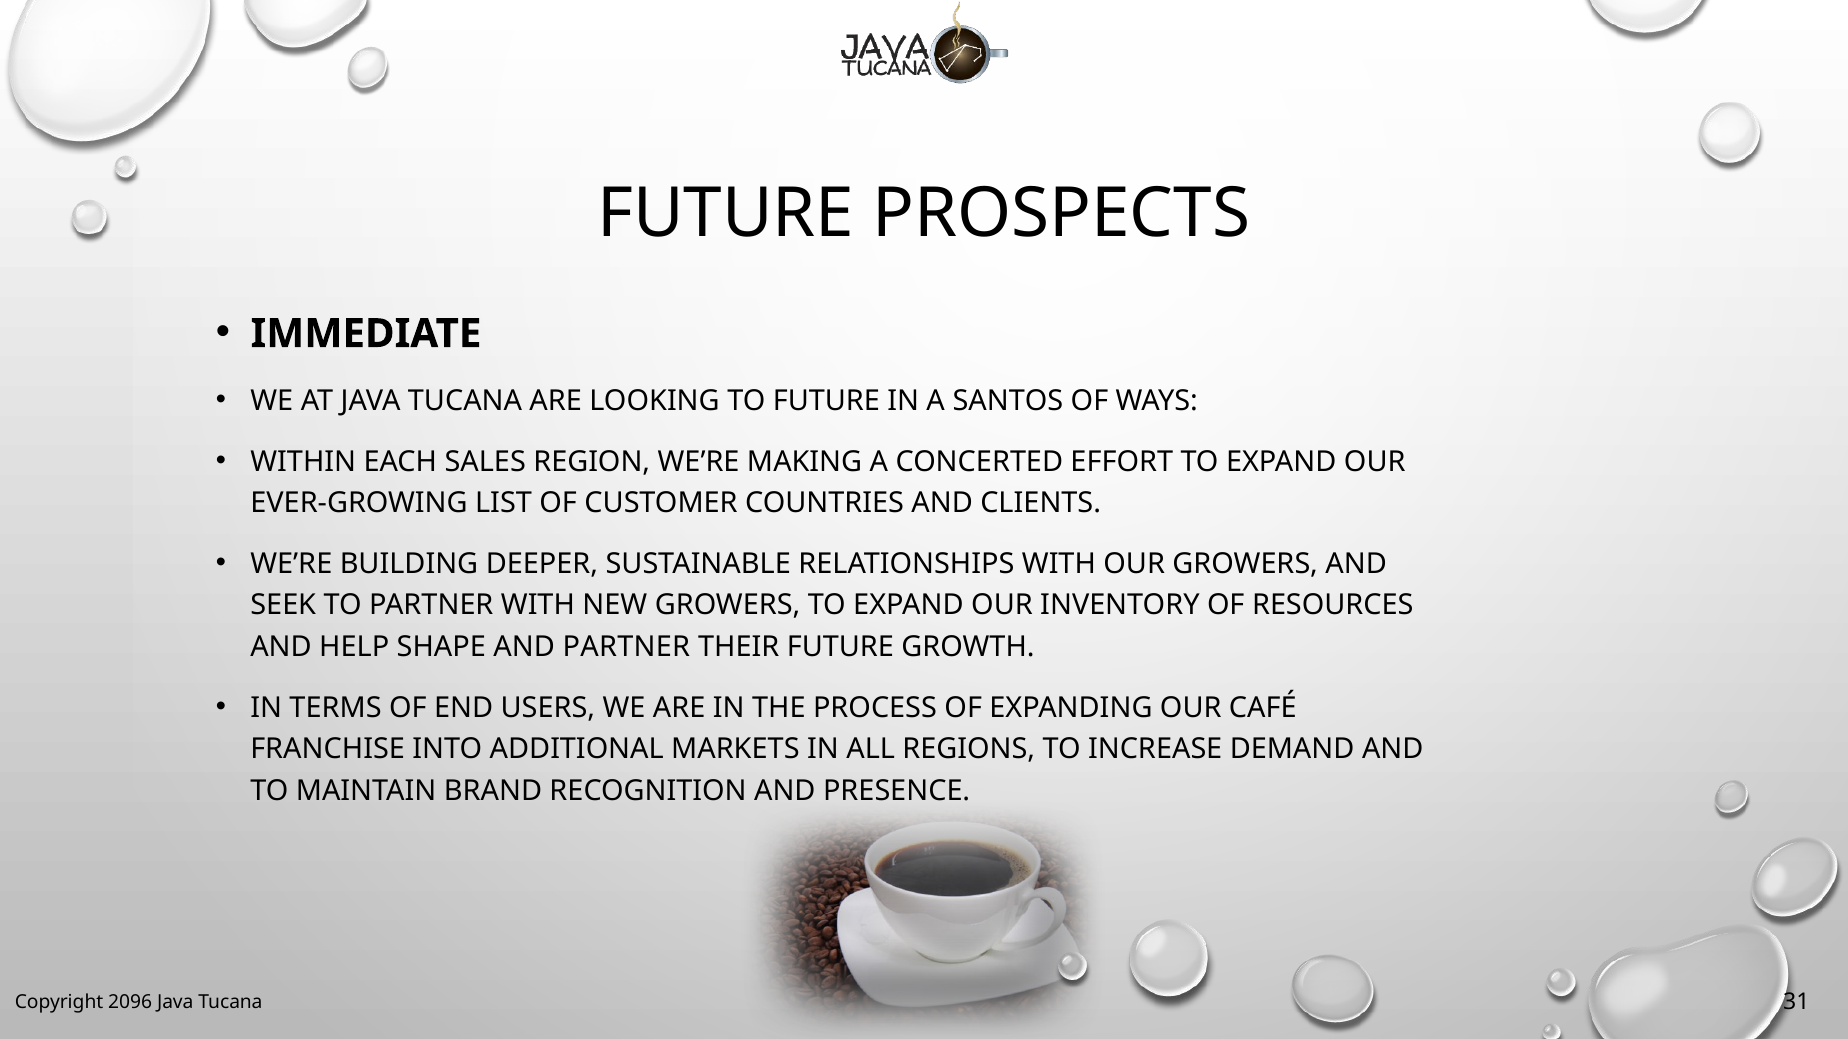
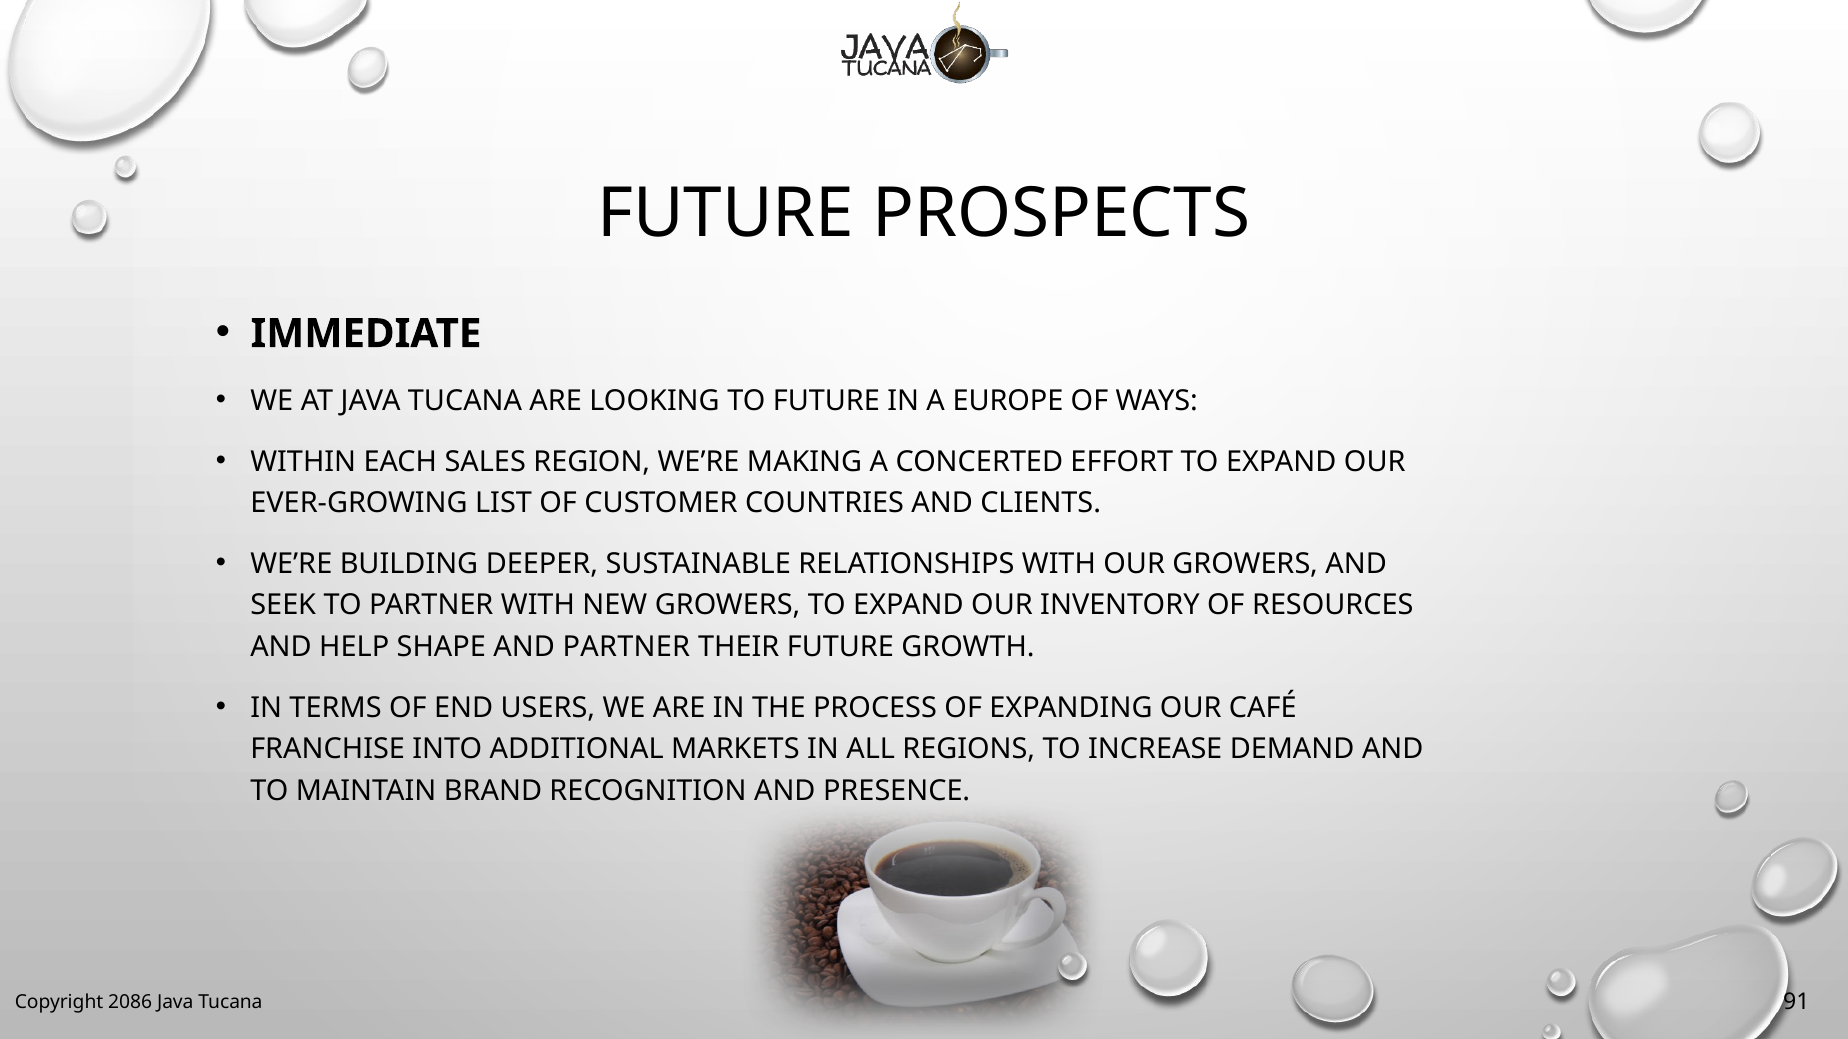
SANTOS: SANTOS -> EUROPE
2096: 2096 -> 2086
31: 31 -> 91
